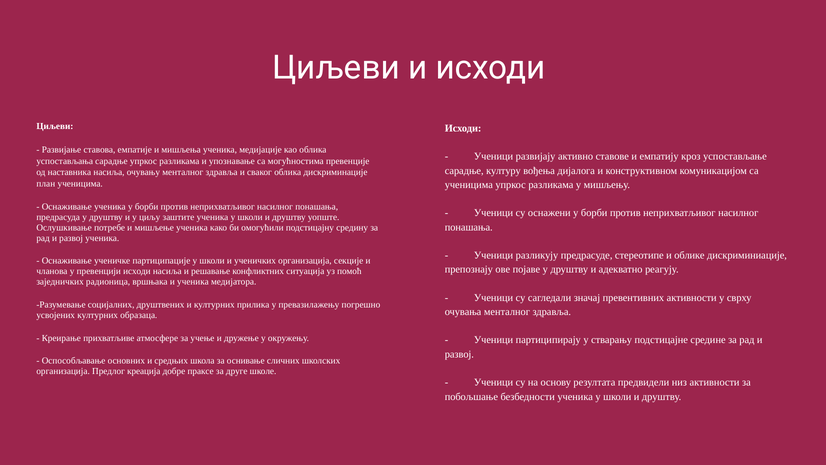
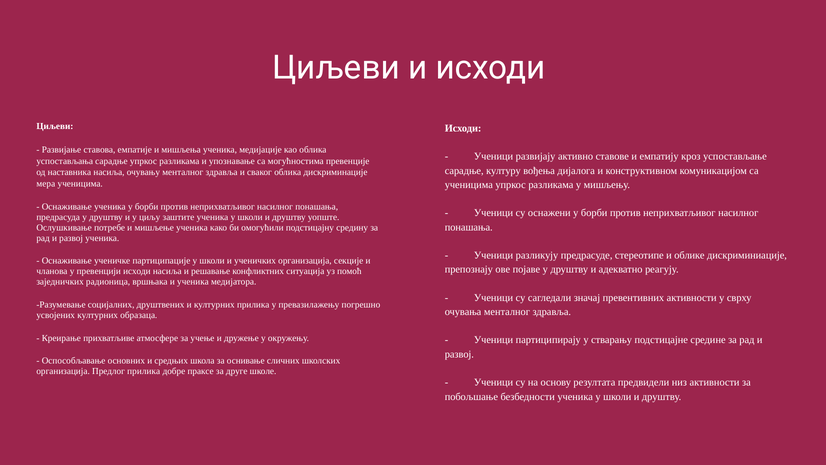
план: план -> мера
Предлог креација: креација -> прилика
